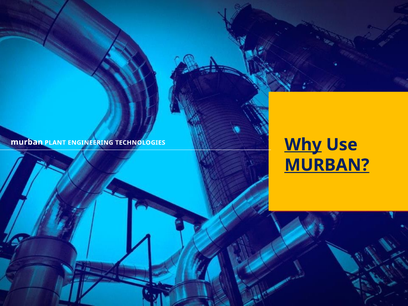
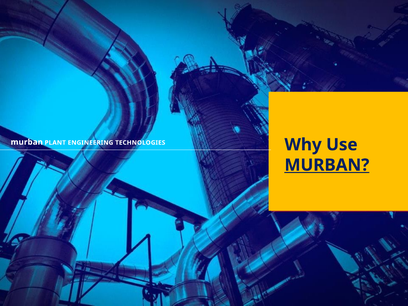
Why underline: present -> none
